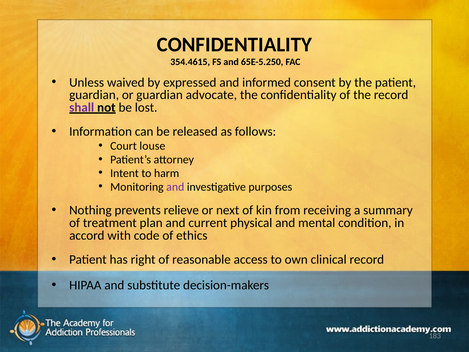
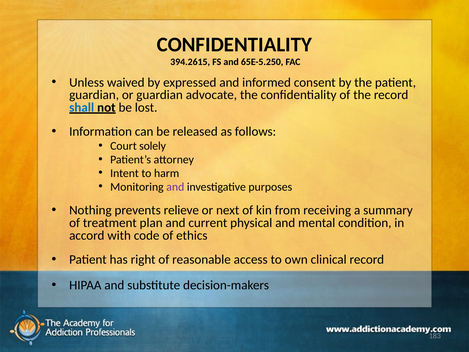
354.4615: 354.4615 -> 394.2615
shall colour: purple -> blue
louse: louse -> solely
